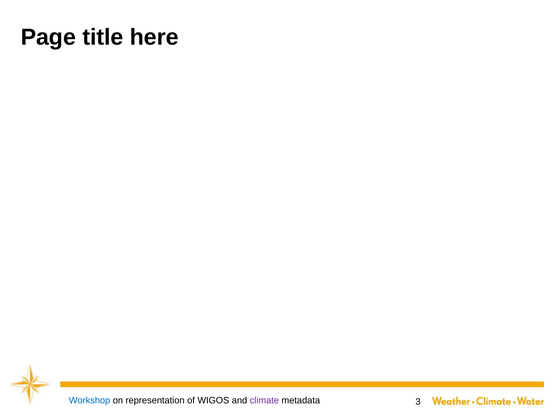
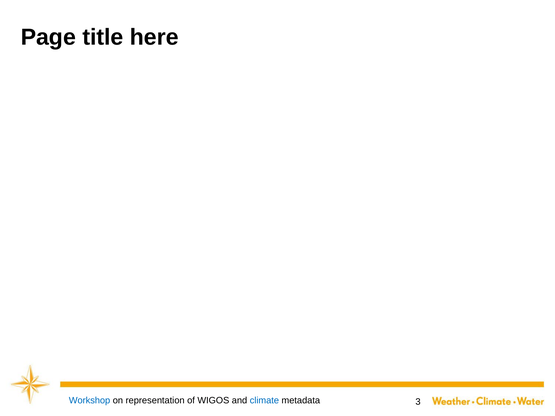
climate colour: purple -> blue
